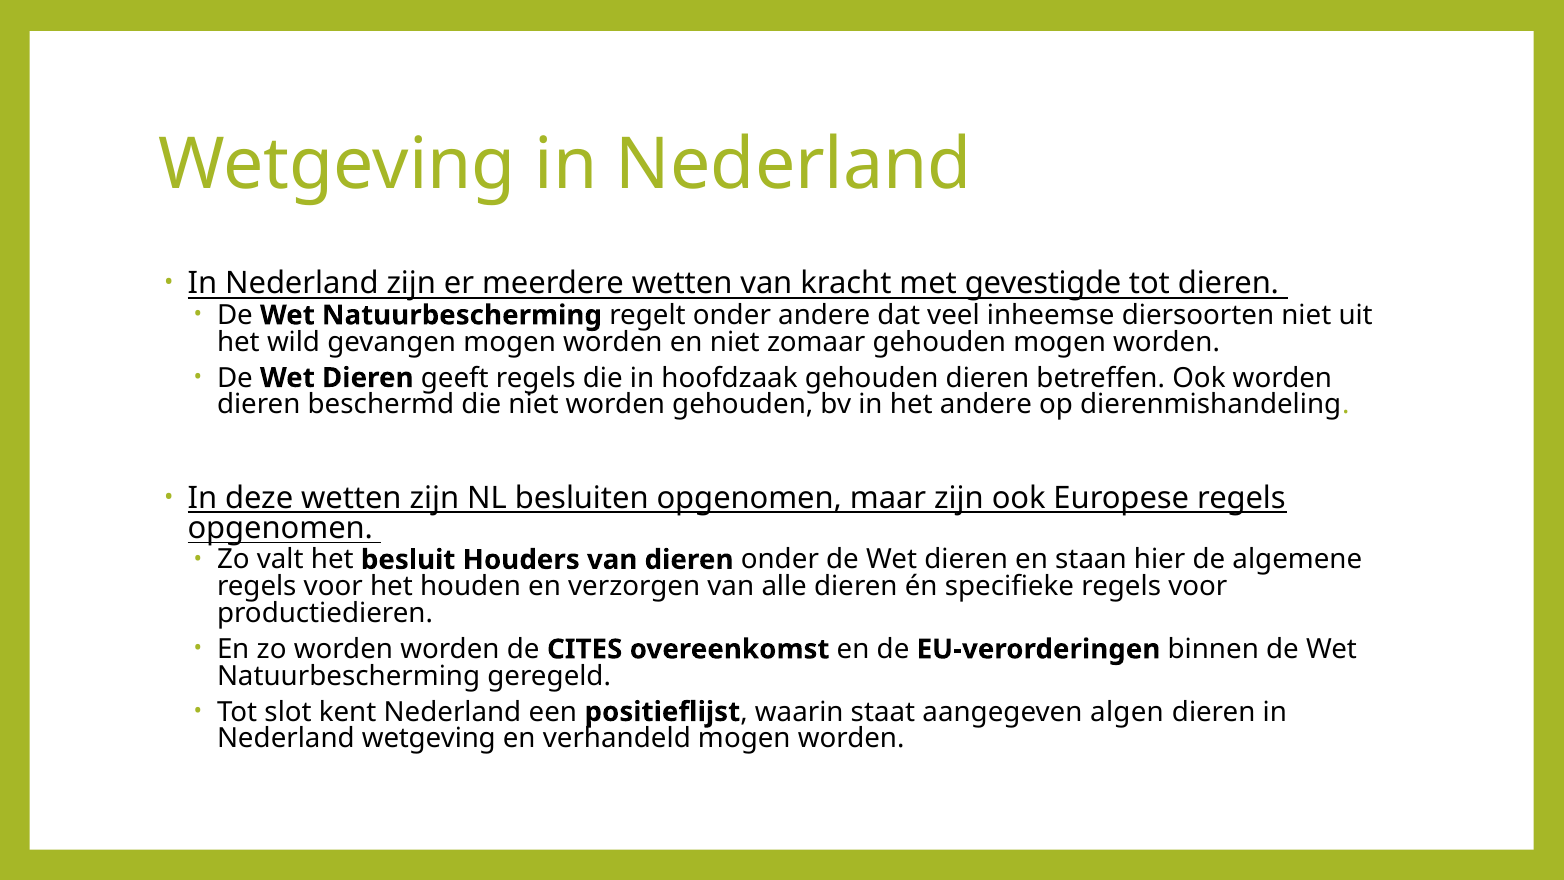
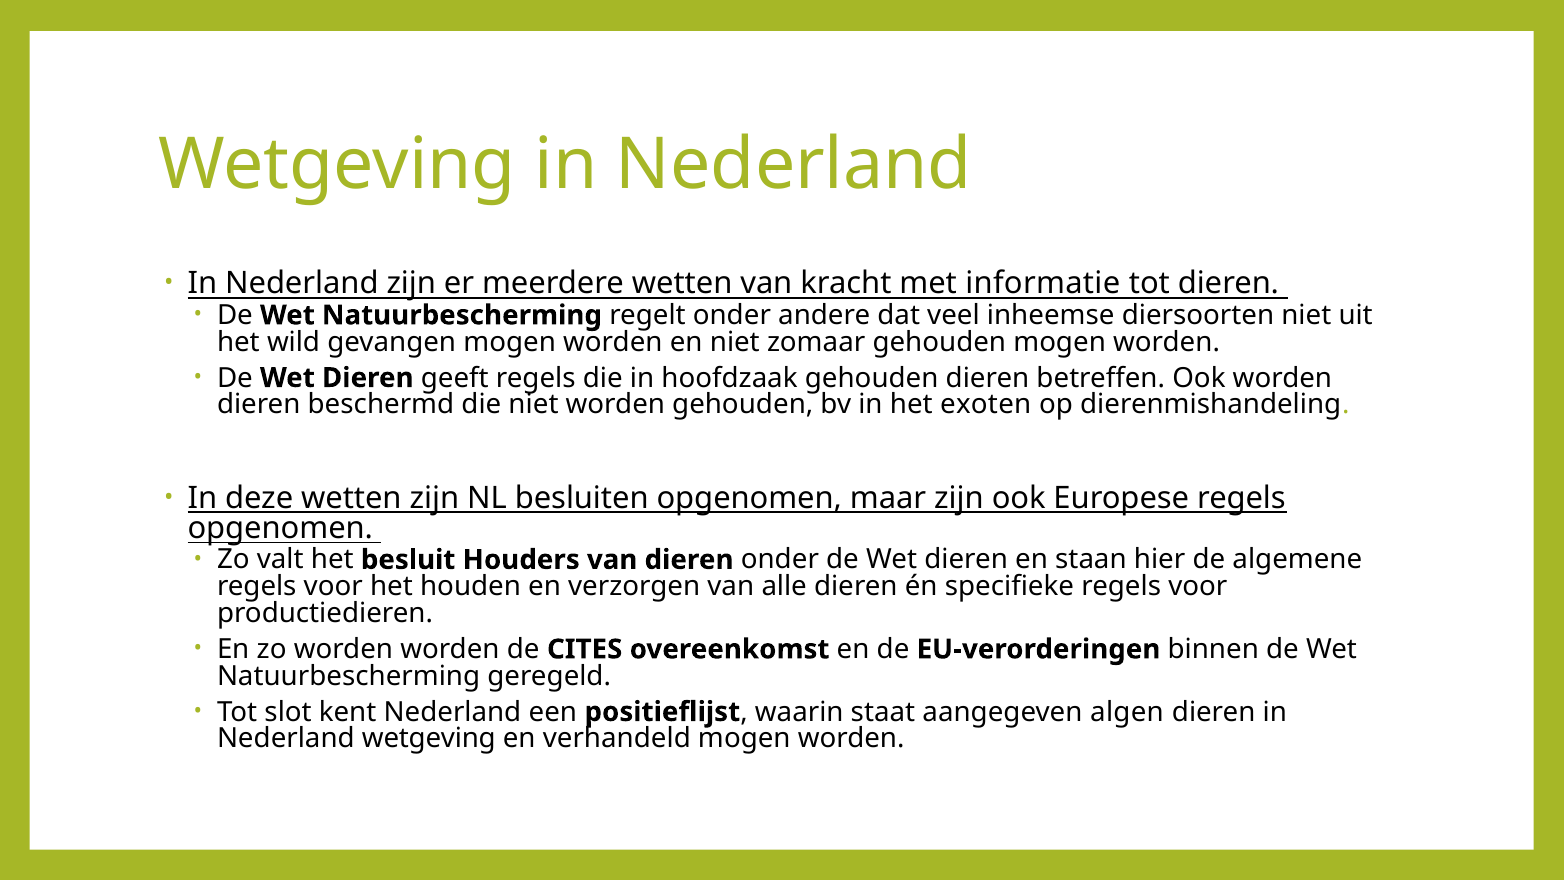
gevestigde: gevestigde -> informatie
het andere: andere -> exoten
